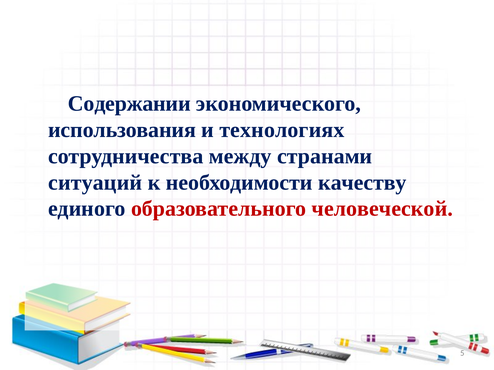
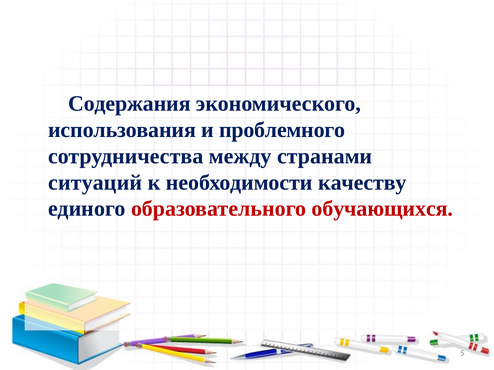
Содержании: Содержании -> Содержания
технологиях: технологиях -> проблемного
человеческой: человеческой -> обучающихся
